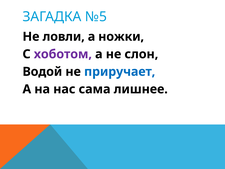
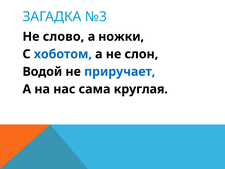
№5: №5 -> №3
ловли: ловли -> слово
хоботом colour: purple -> blue
лишнее: лишнее -> круглая
